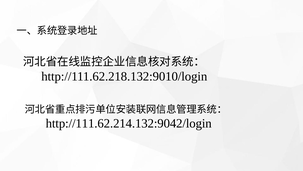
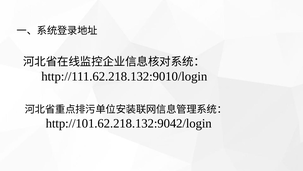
http://111.62.214.132:9042/login: http://111.62.214.132:9042/login -> http://101.62.218.132:9042/login
